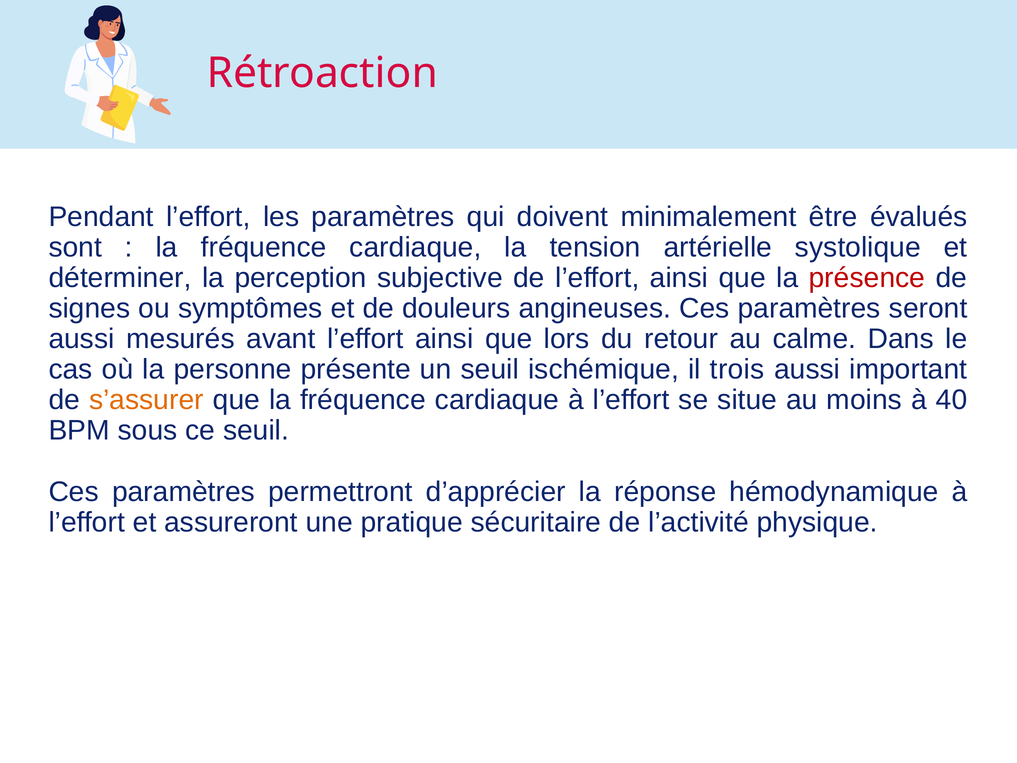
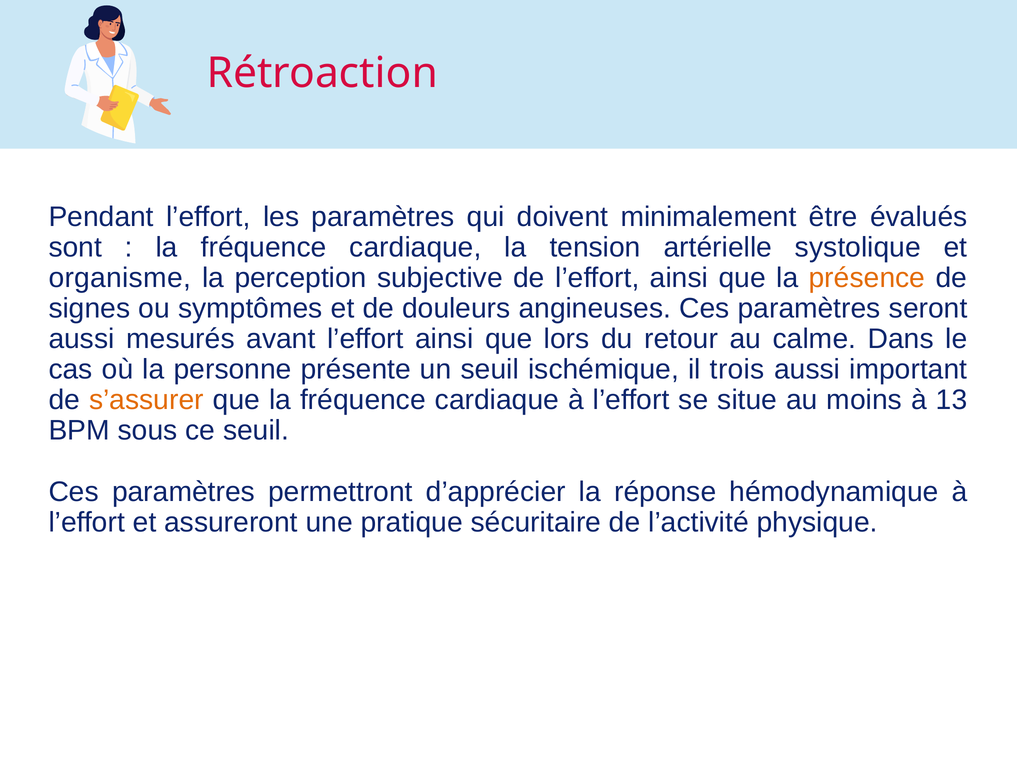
déterminer: déterminer -> organisme
présence colour: red -> orange
40: 40 -> 13
